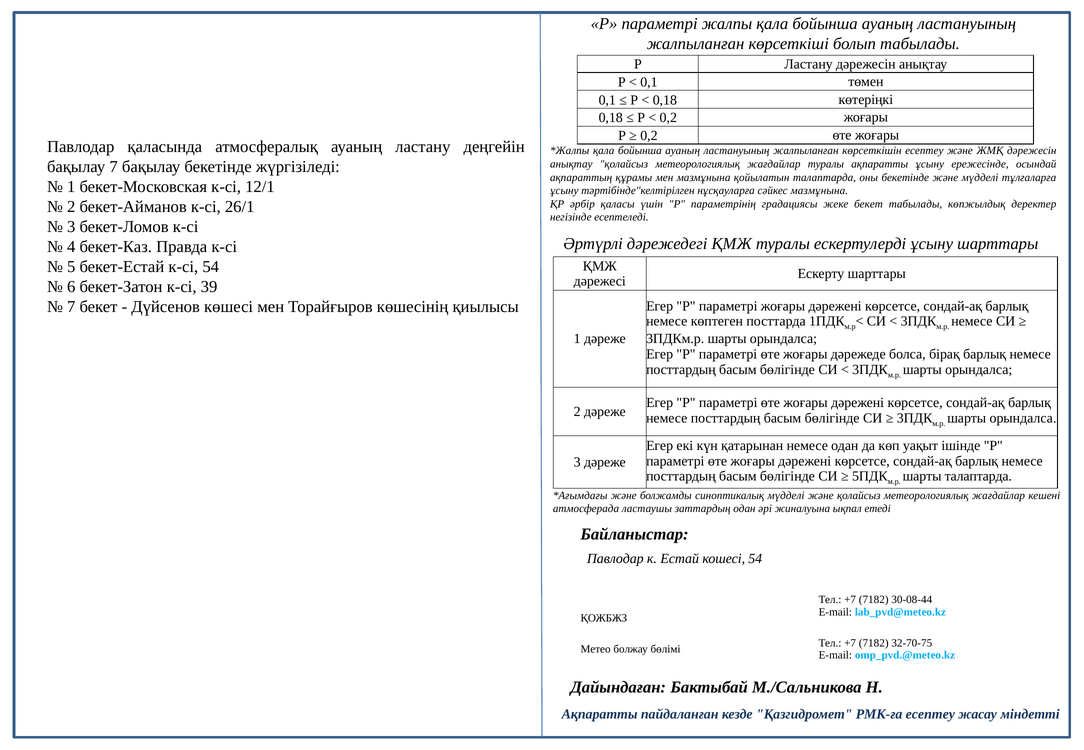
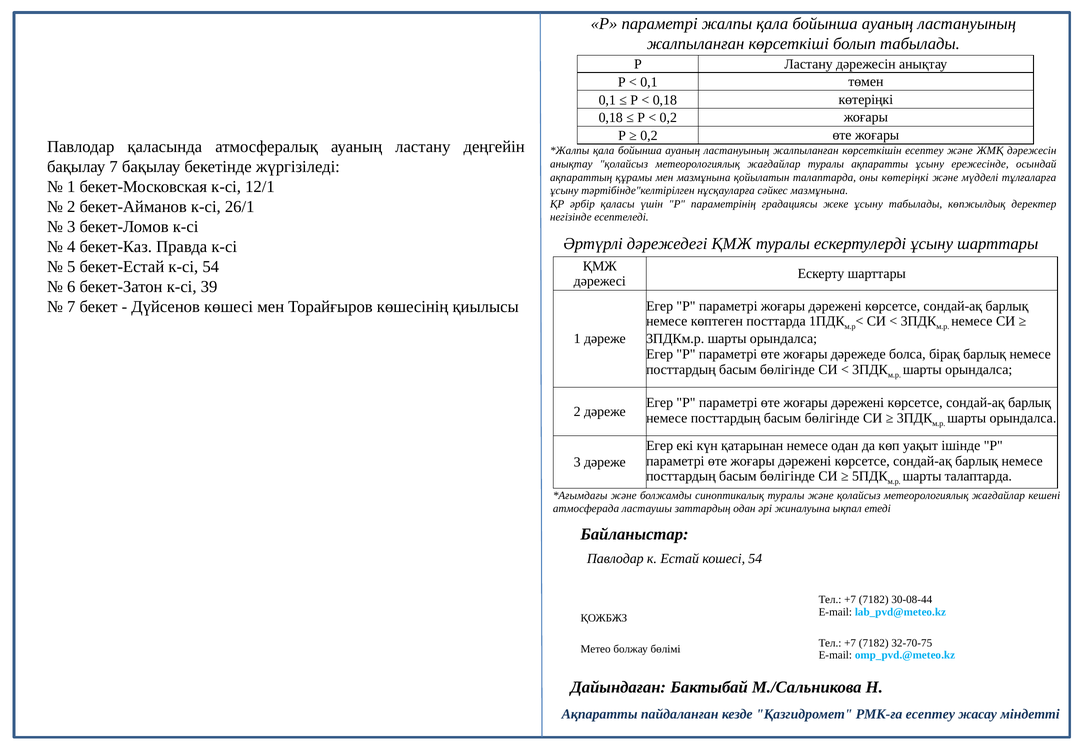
оны бекетінде: бекетінде -> көтеріңкі
жеке бекет: бекет -> ұсыну
синоптикалық мүдделі: мүдделі -> туралы
